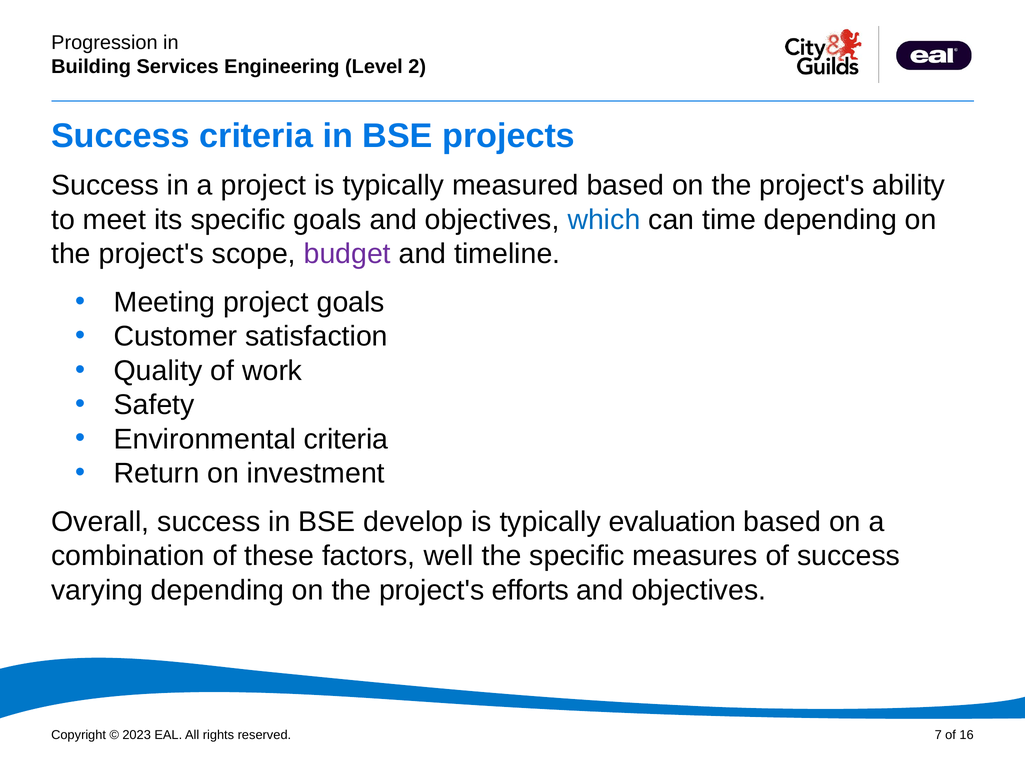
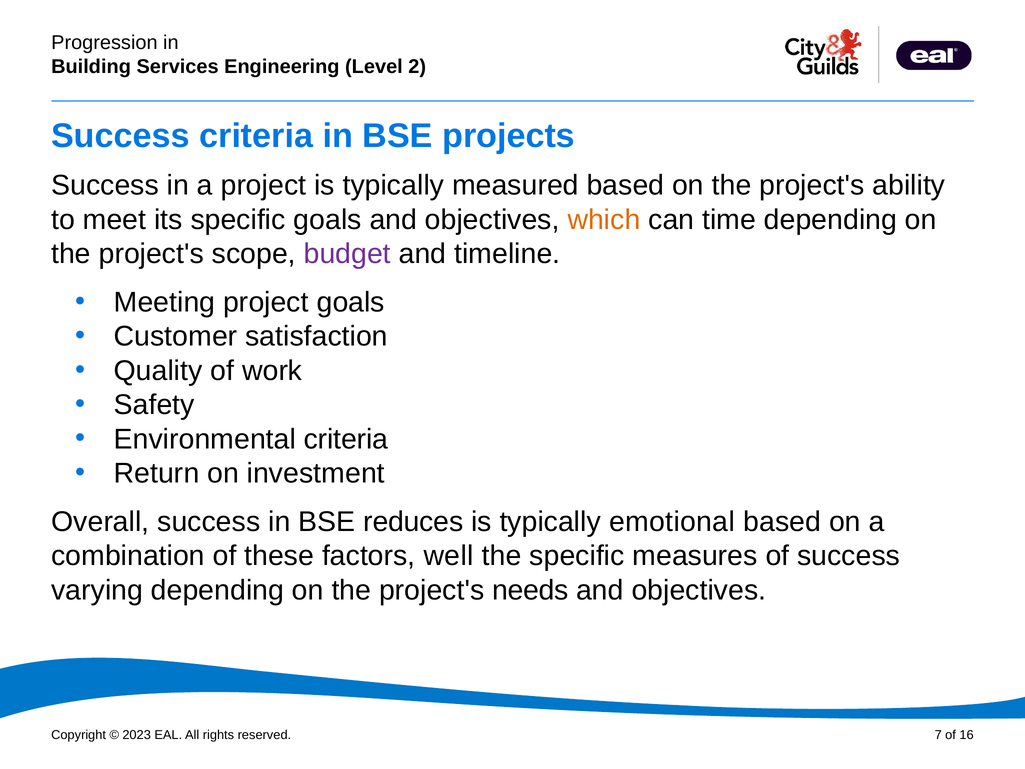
which colour: blue -> orange
develop: develop -> reduces
evaluation: evaluation -> emotional
efforts: efforts -> needs
